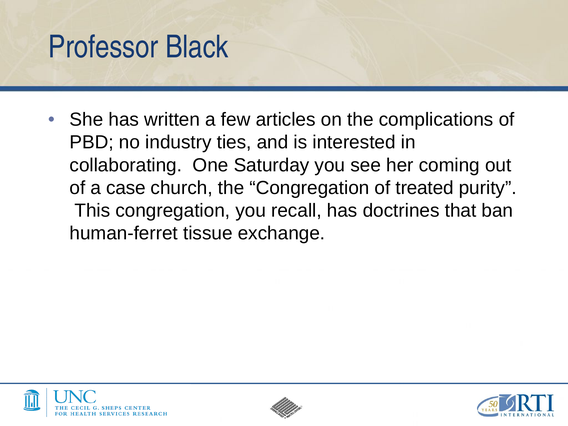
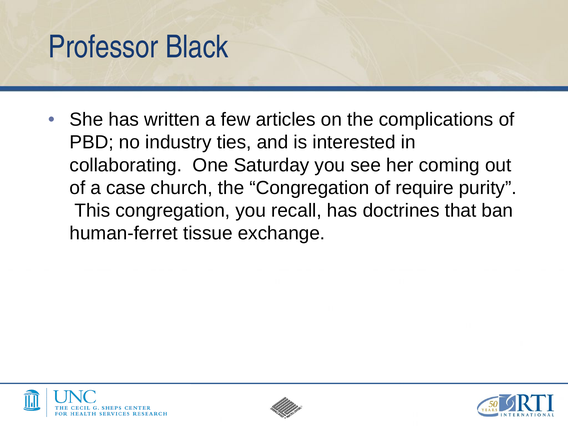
treated: treated -> require
